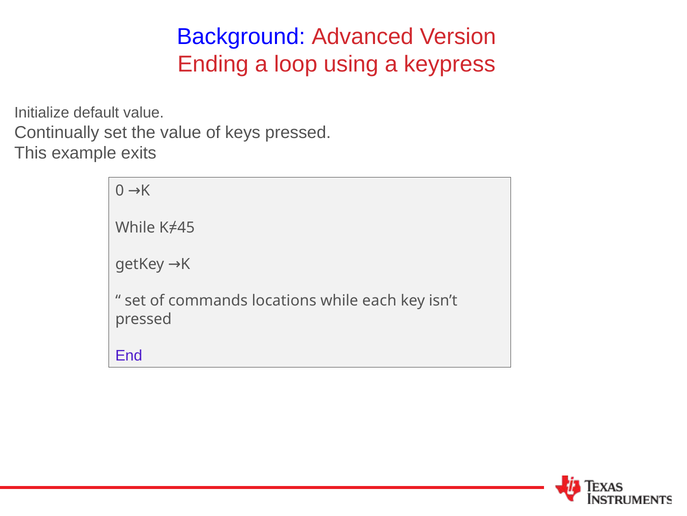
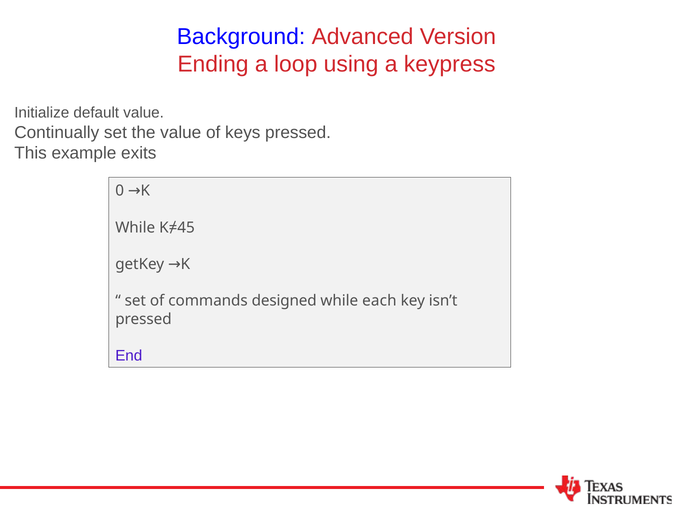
locations: locations -> designed
